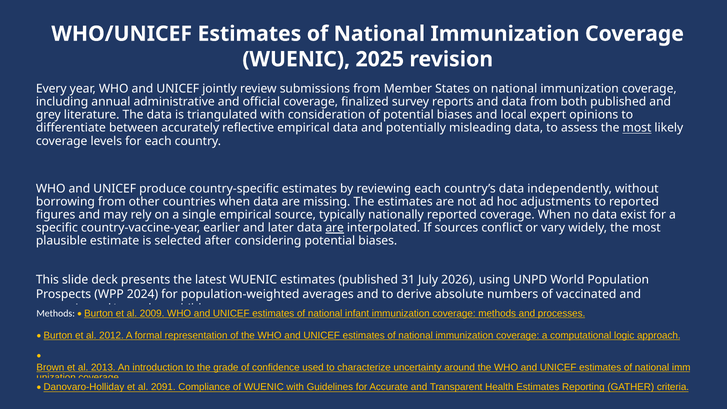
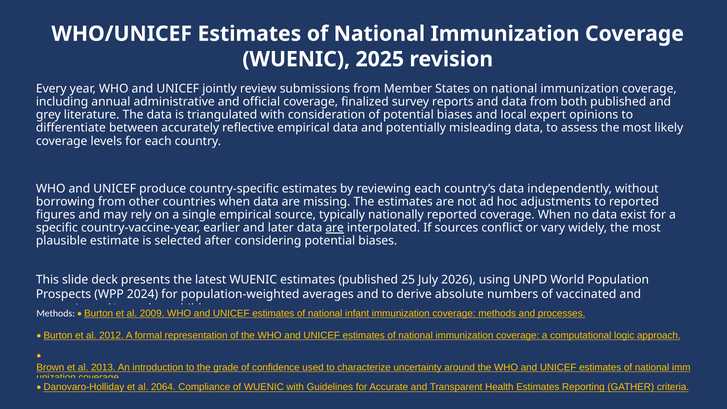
most at (637, 128) underline: present -> none
31: 31 -> 25
2091: 2091 -> 2064
